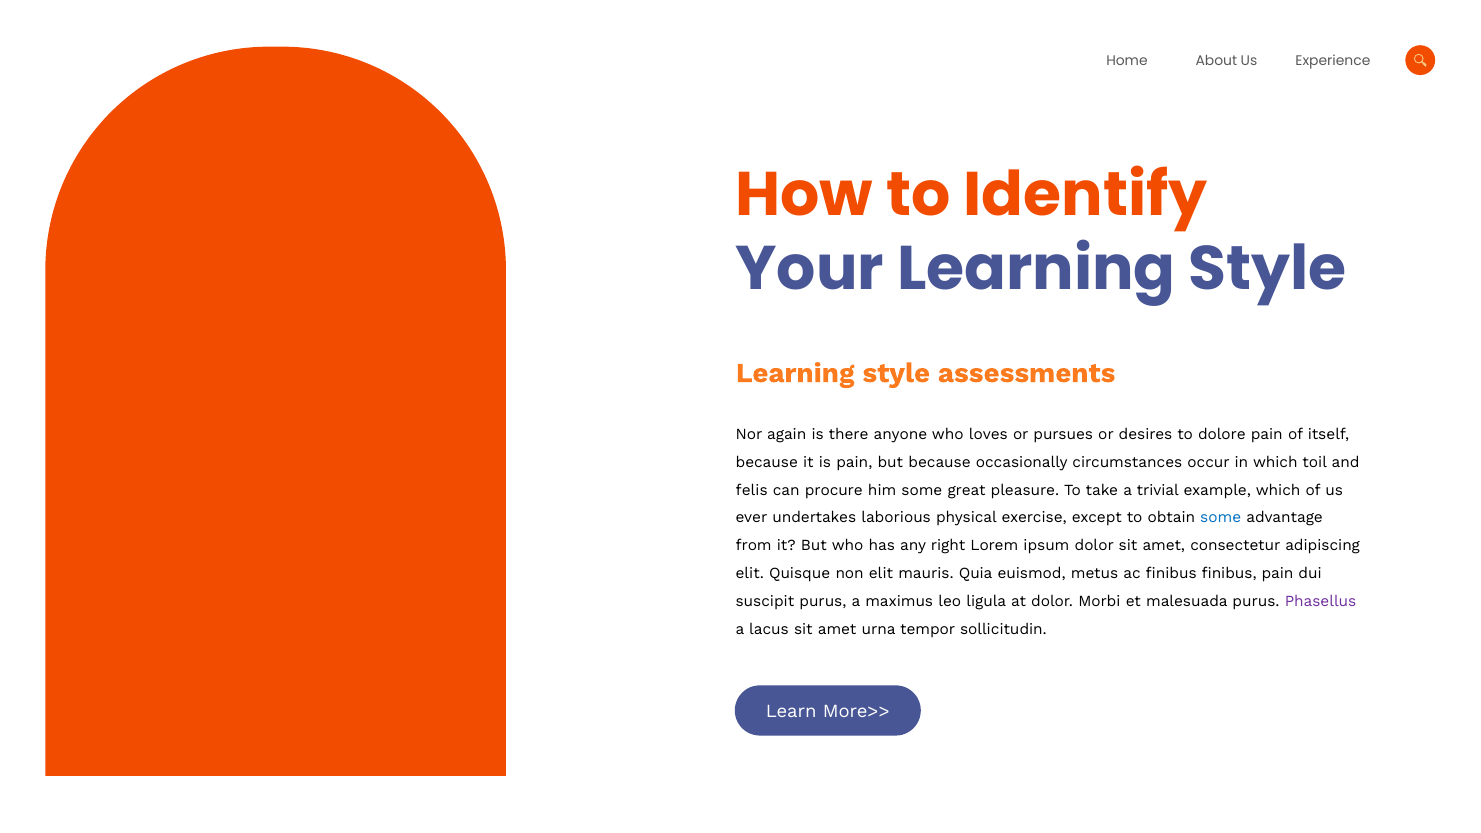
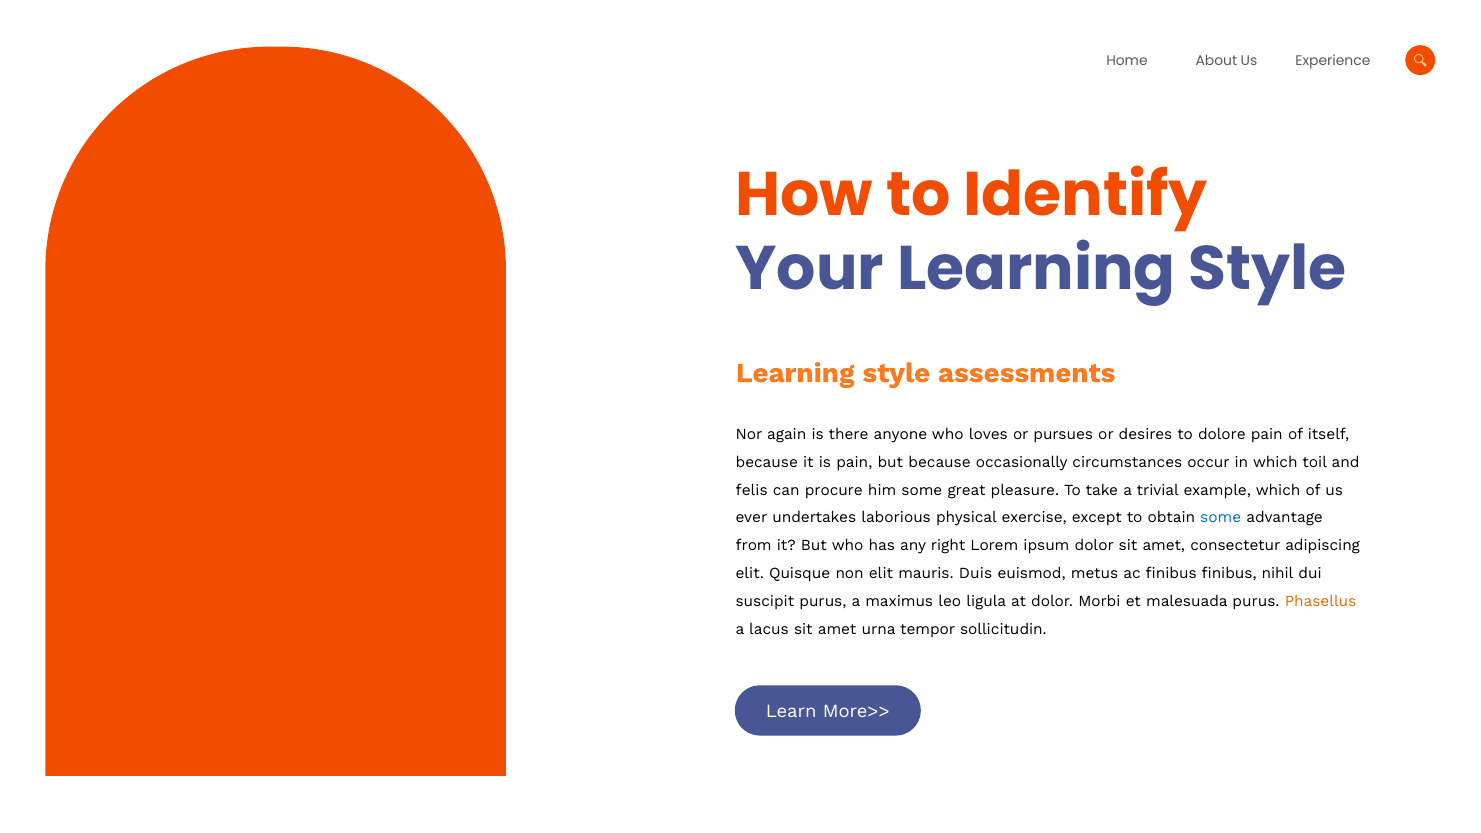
Quia: Quia -> Duis
finibus pain: pain -> nihil
Phasellus colour: purple -> orange
